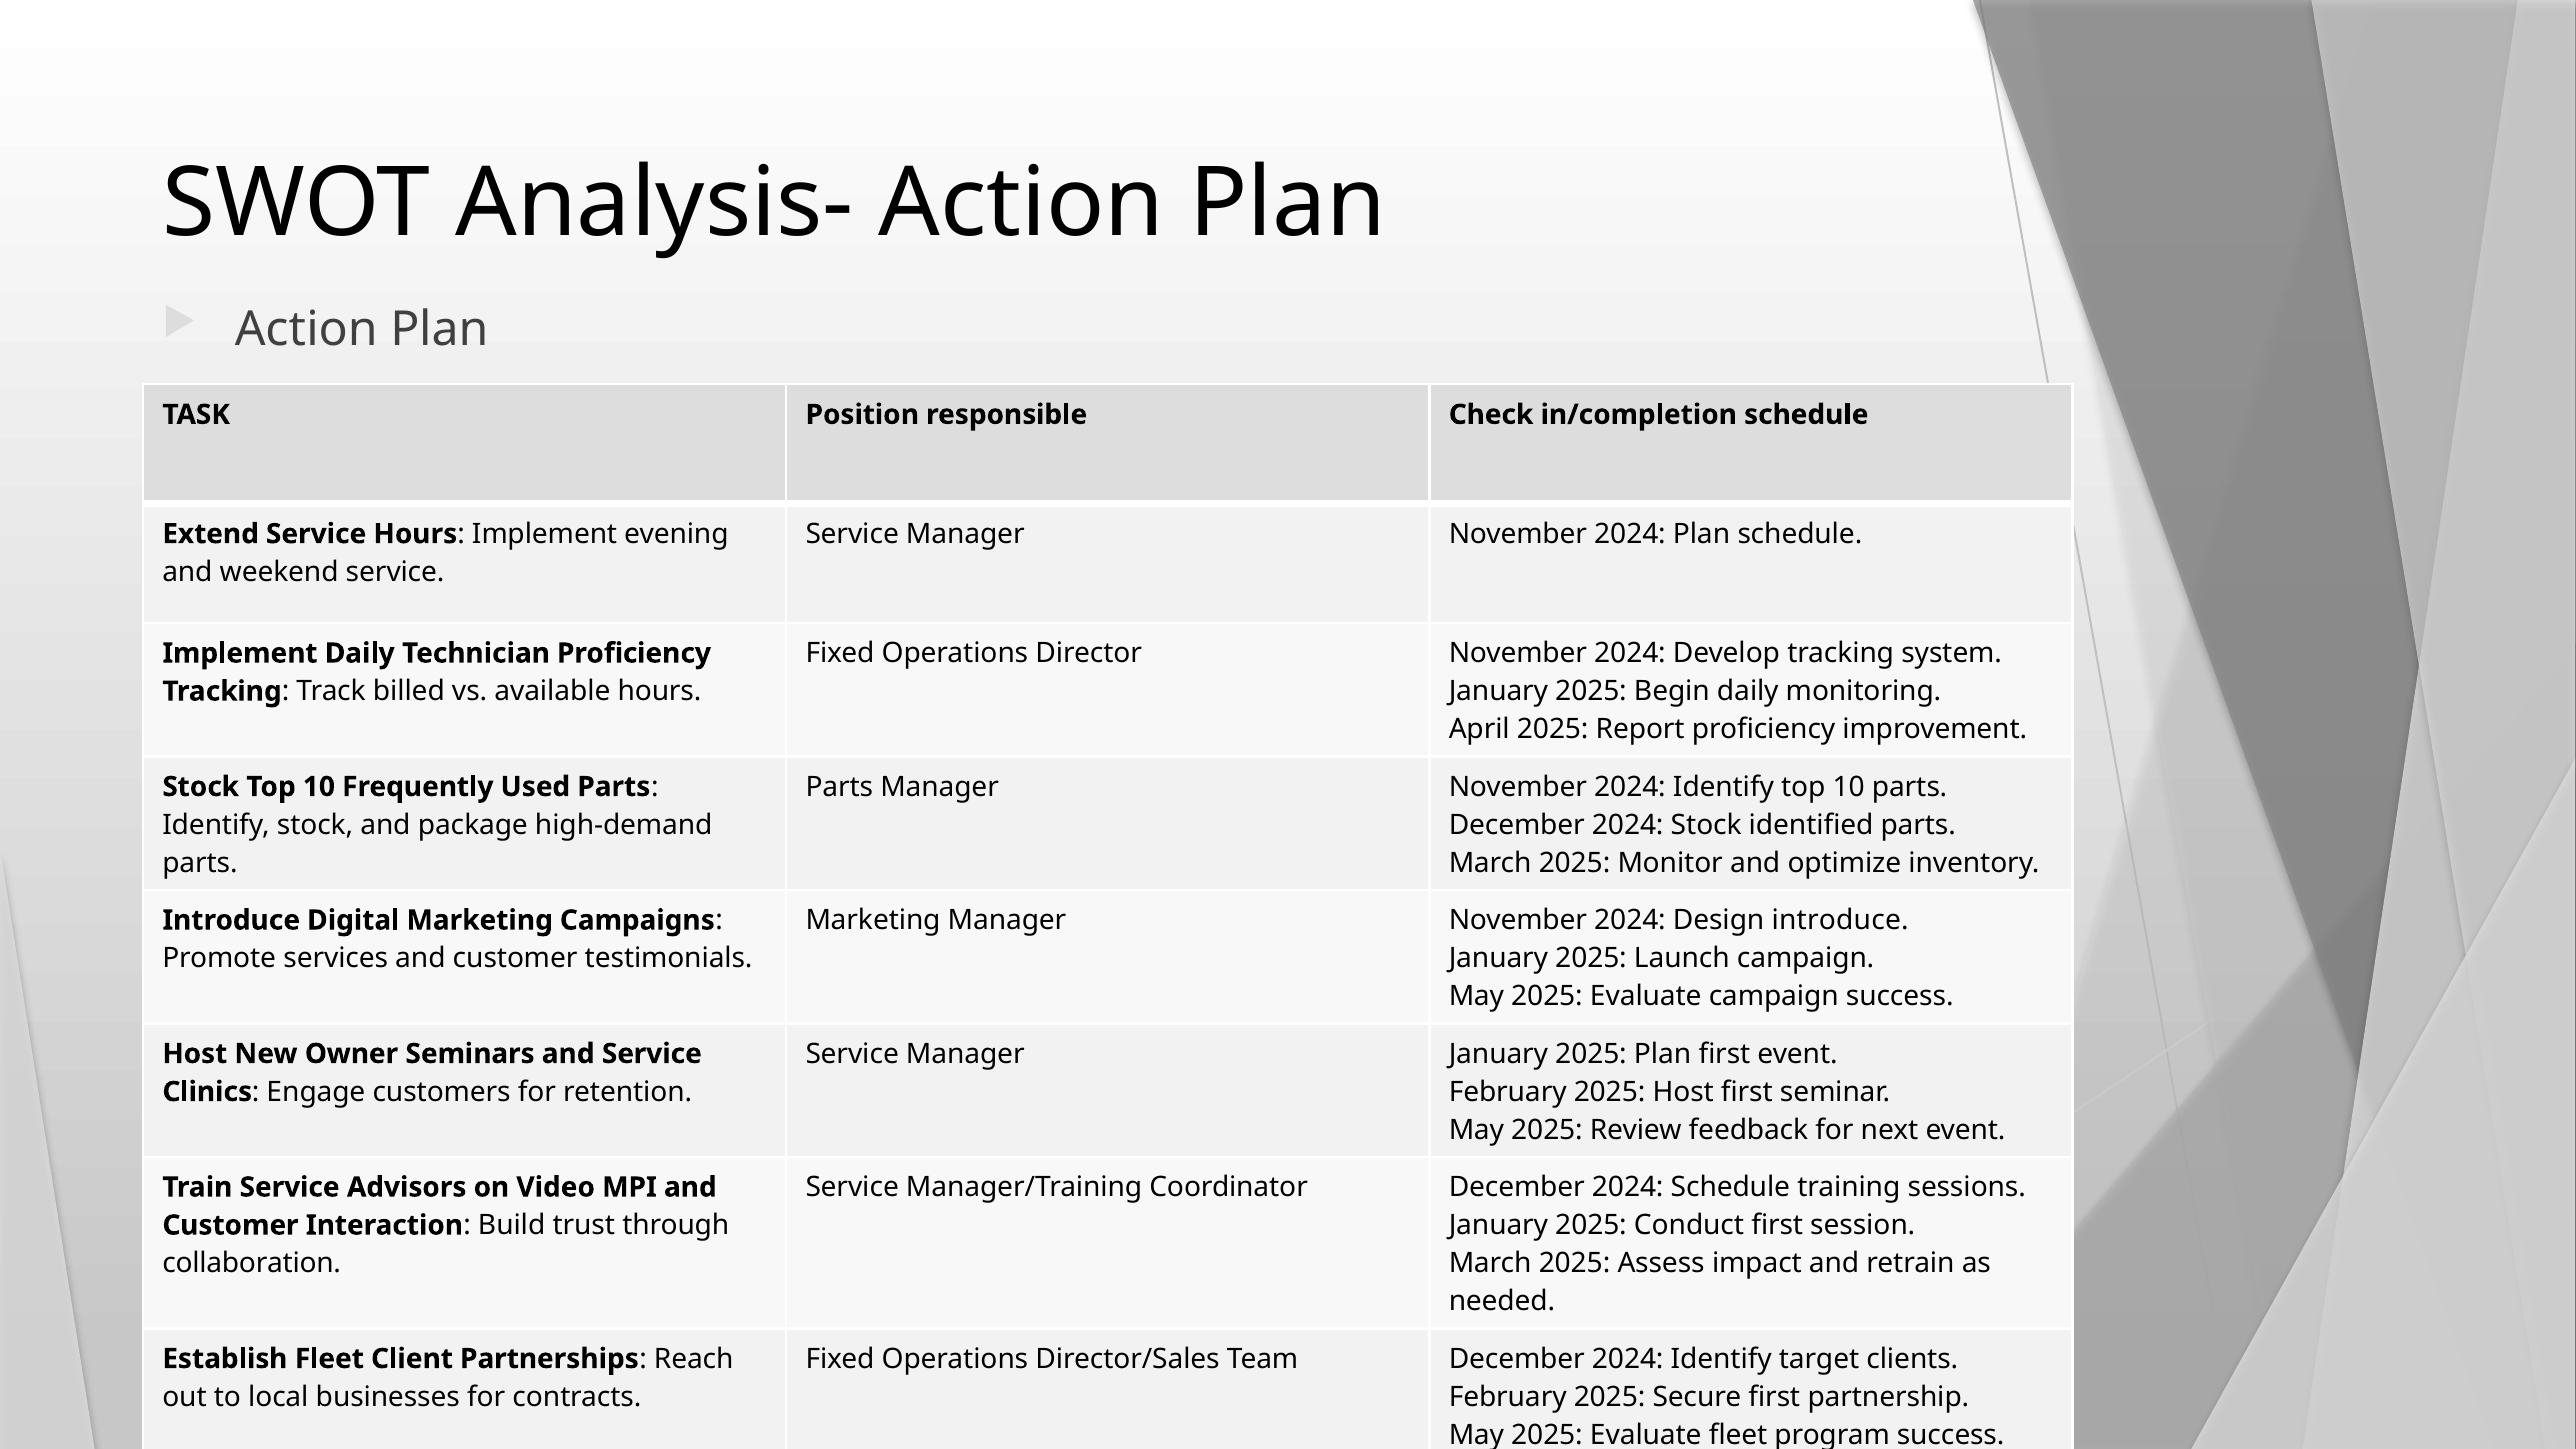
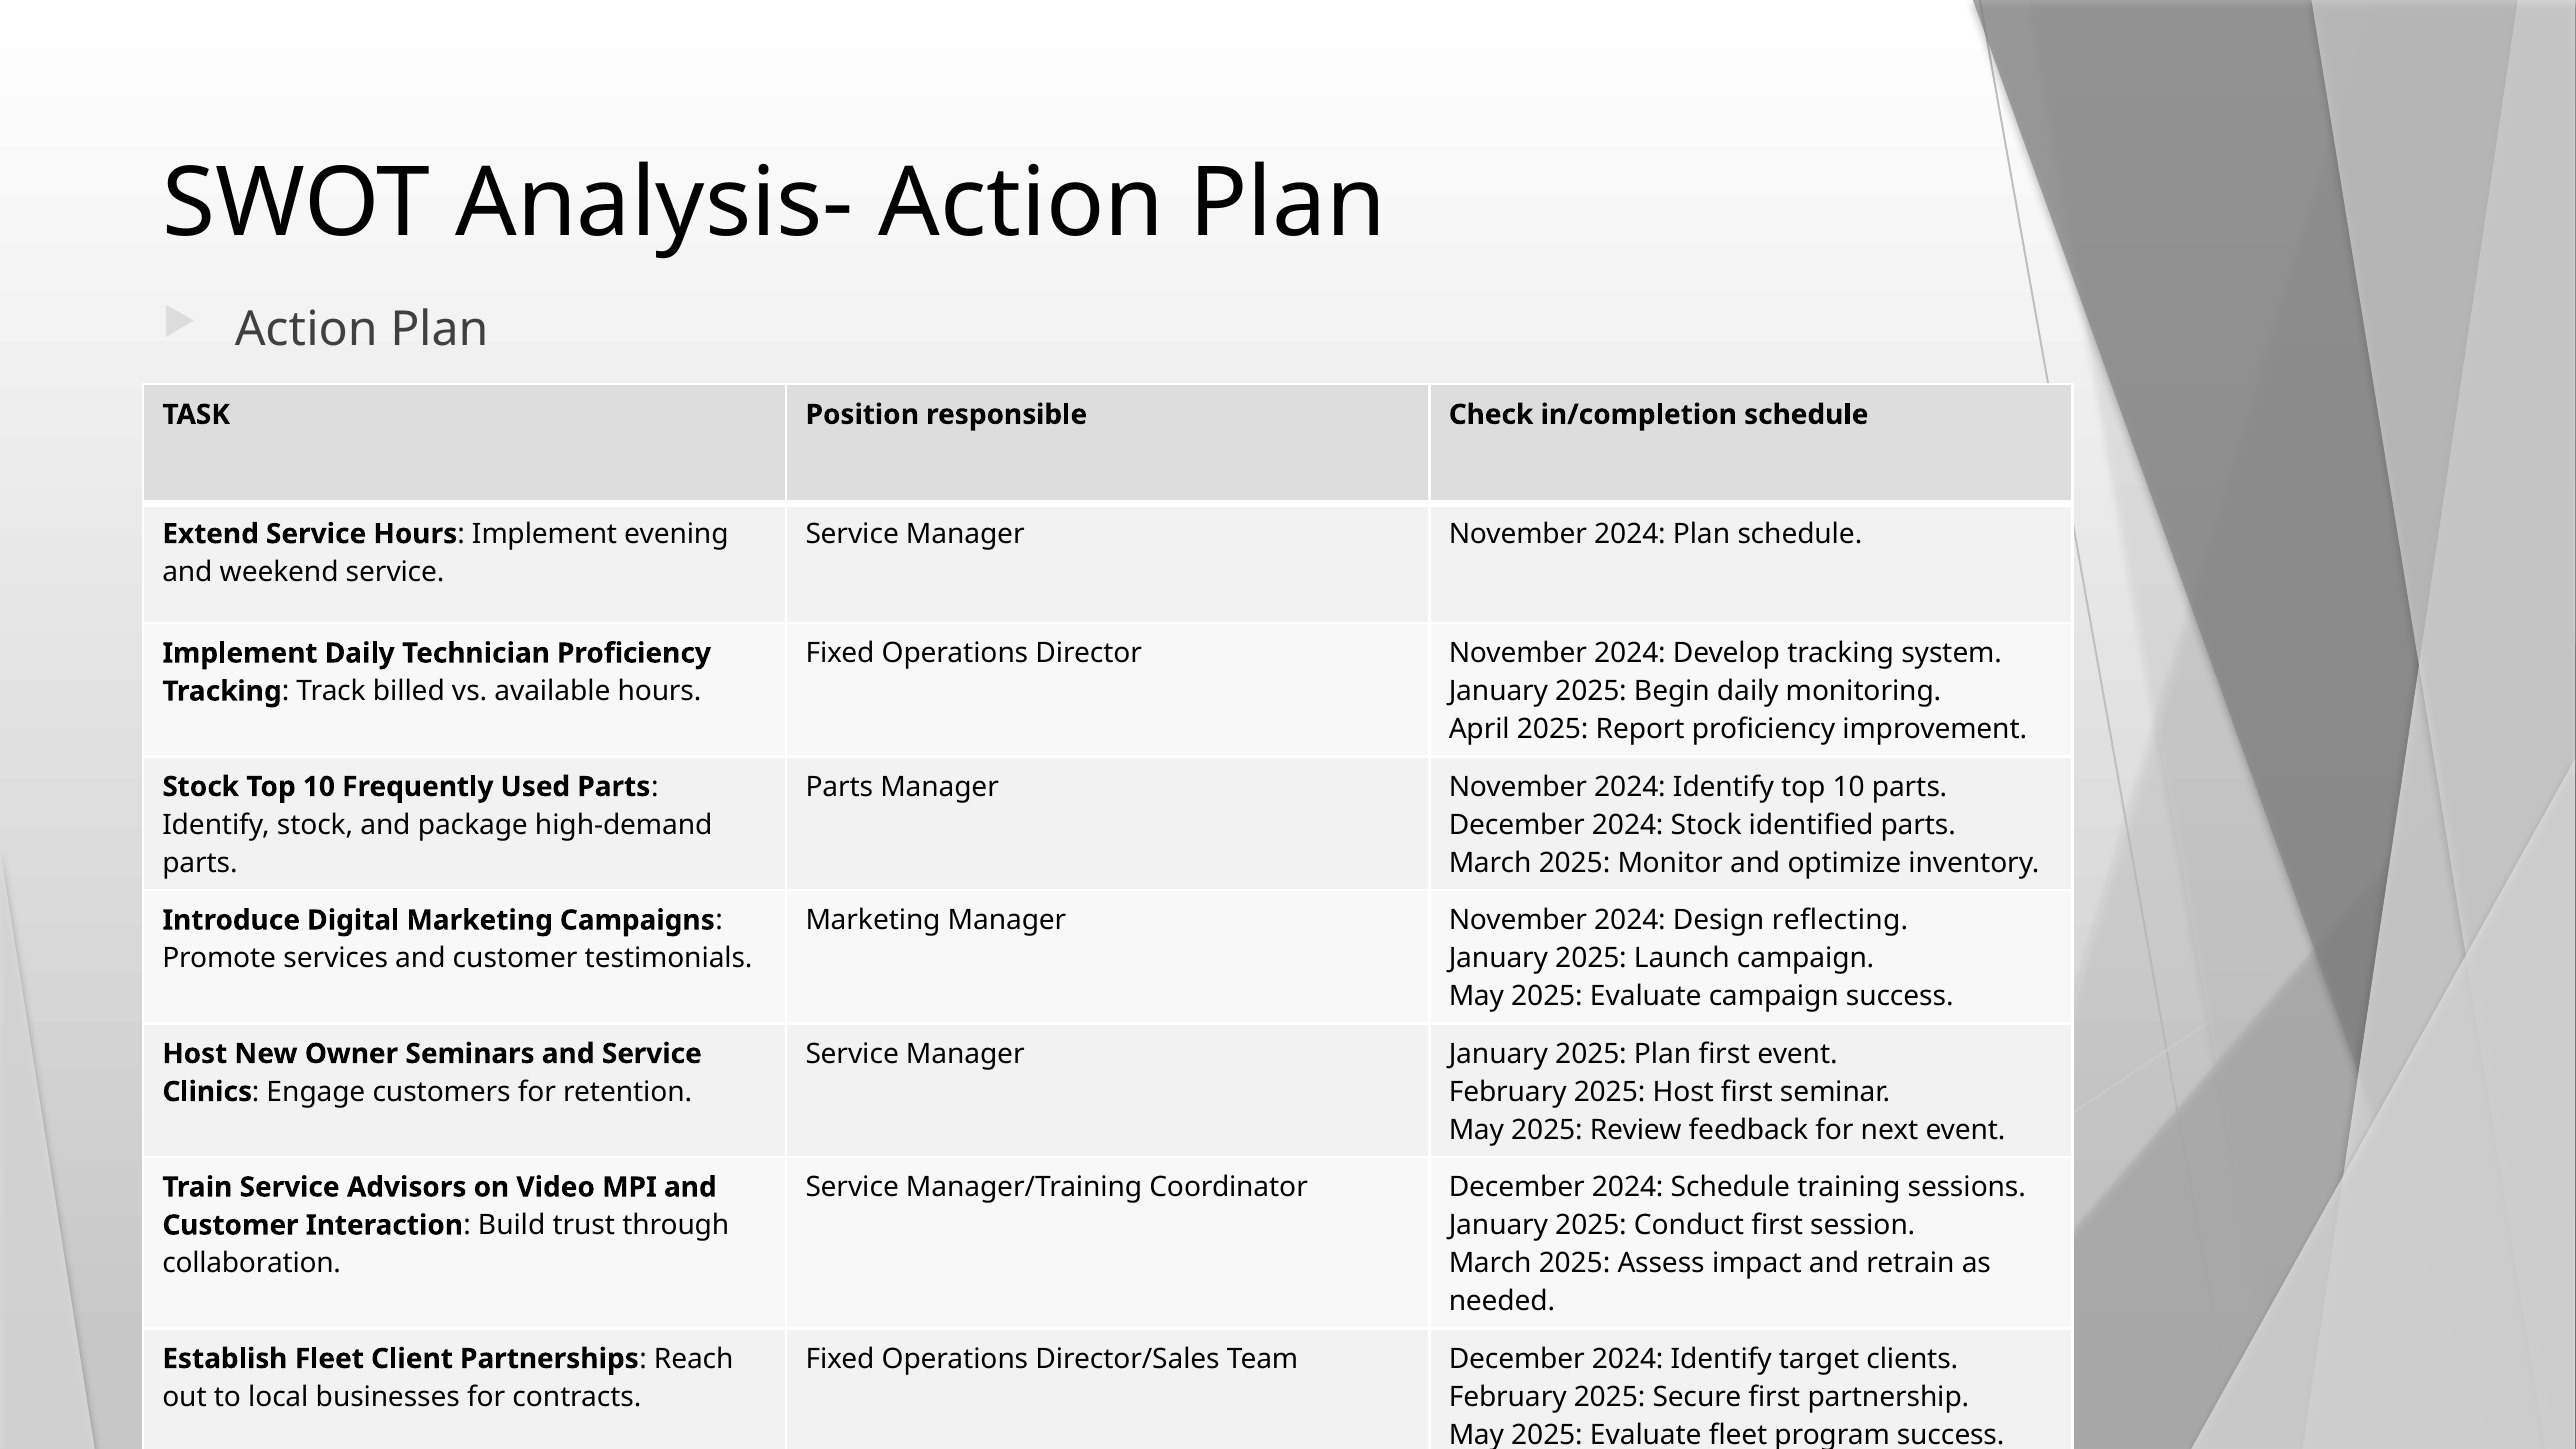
Design introduce: introduce -> reflecting
